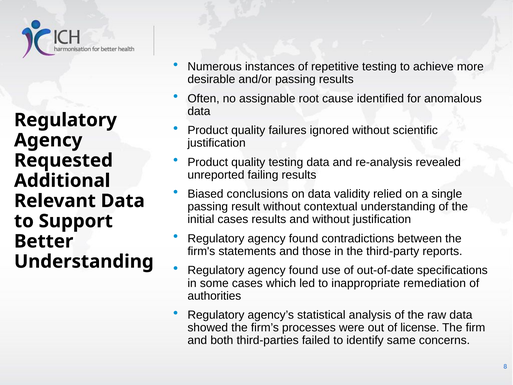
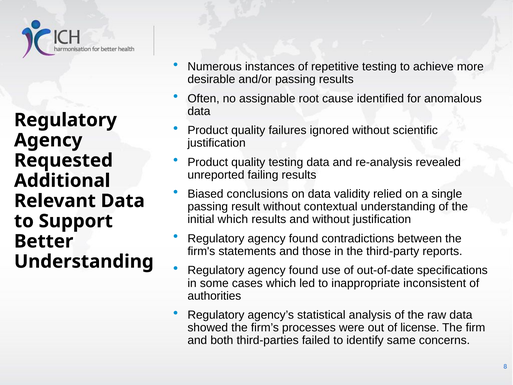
initial cases: cases -> which
remediation: remediation -> inconsistent
